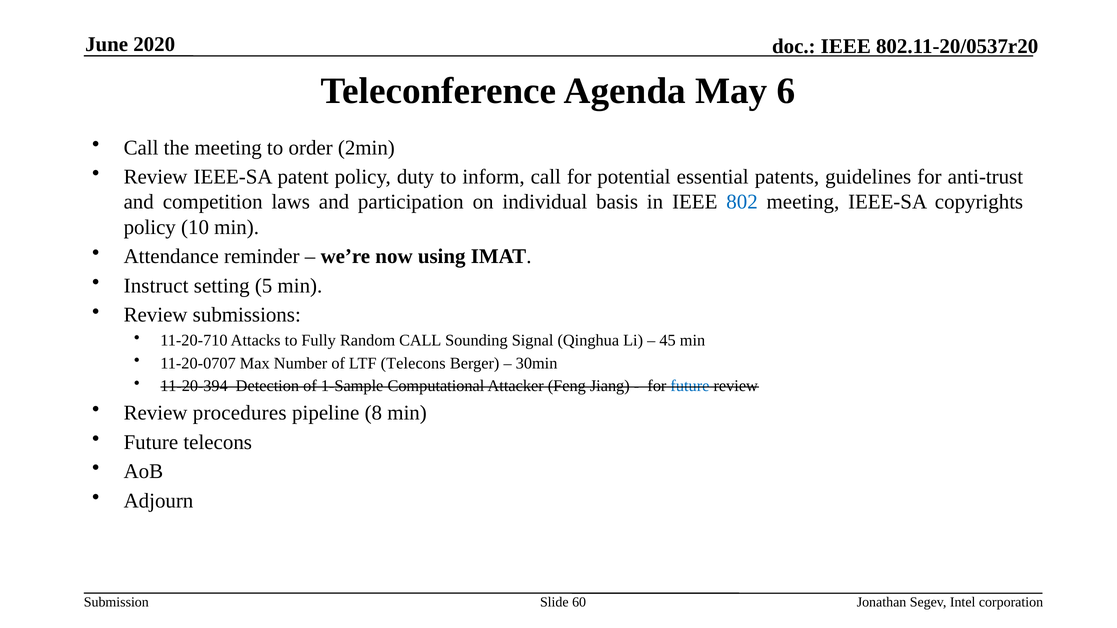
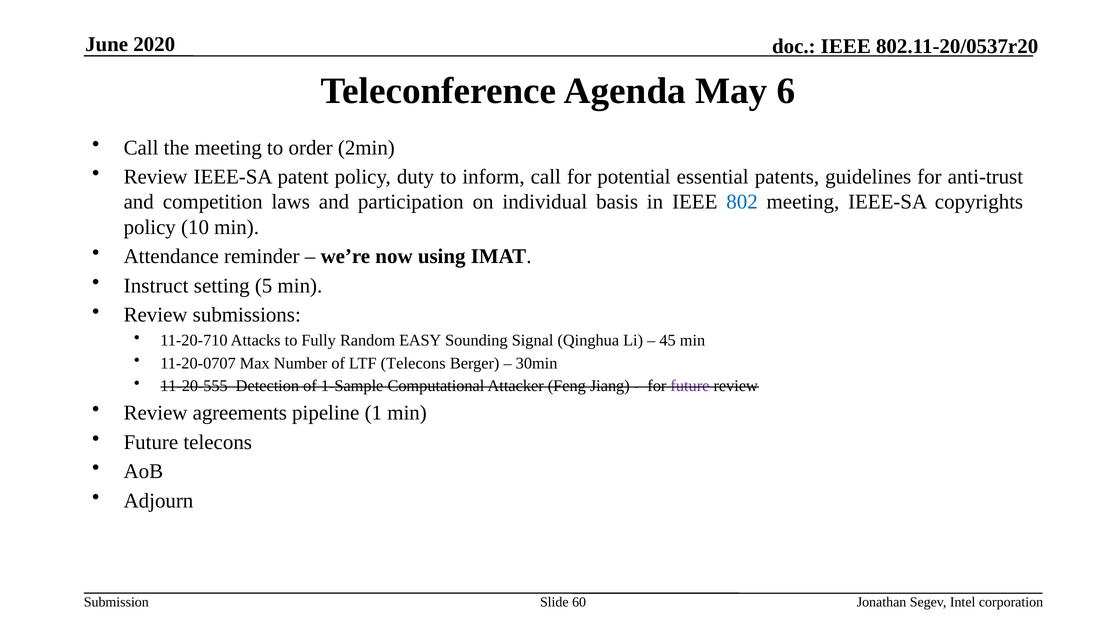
Random CALL: CALL -> EASY
11-20-394: 11-20-394 -> 11-20-555
future at (690, 386) colour: blue -> purple
procedures: procedures -> agreements
8: 8 -> 1
